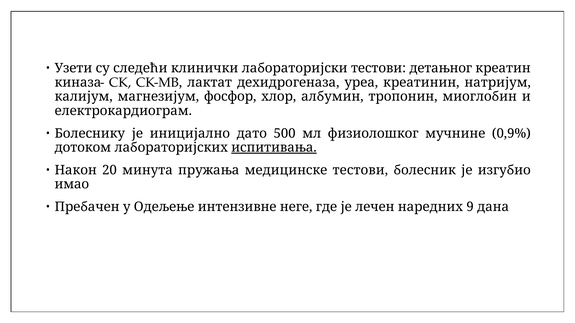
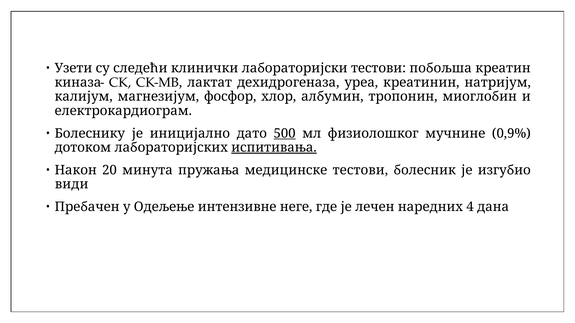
детањног: детањног -> побољша
500 underline: none -> present
имао: имао -> види
9: 9 -> 4
